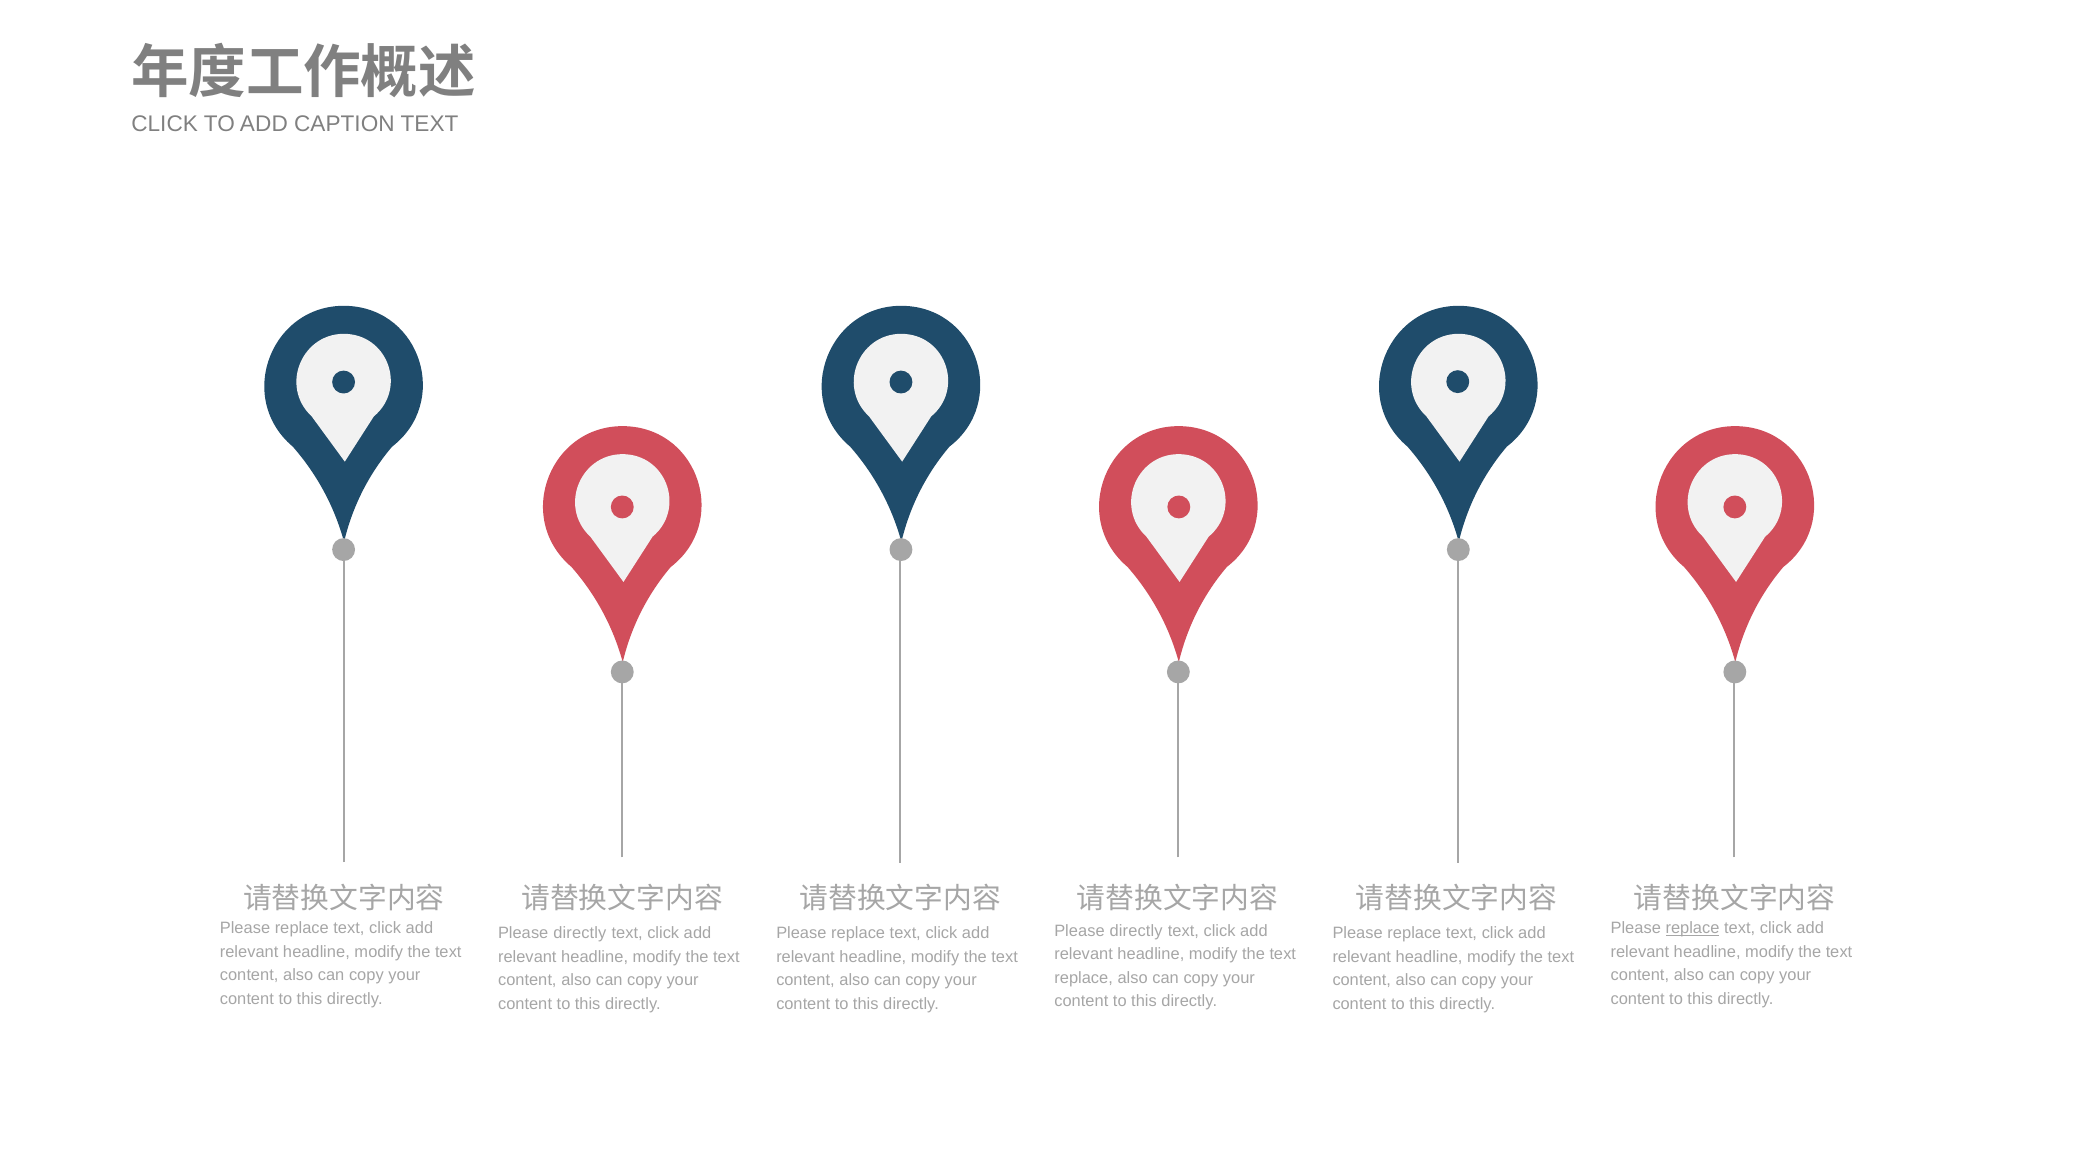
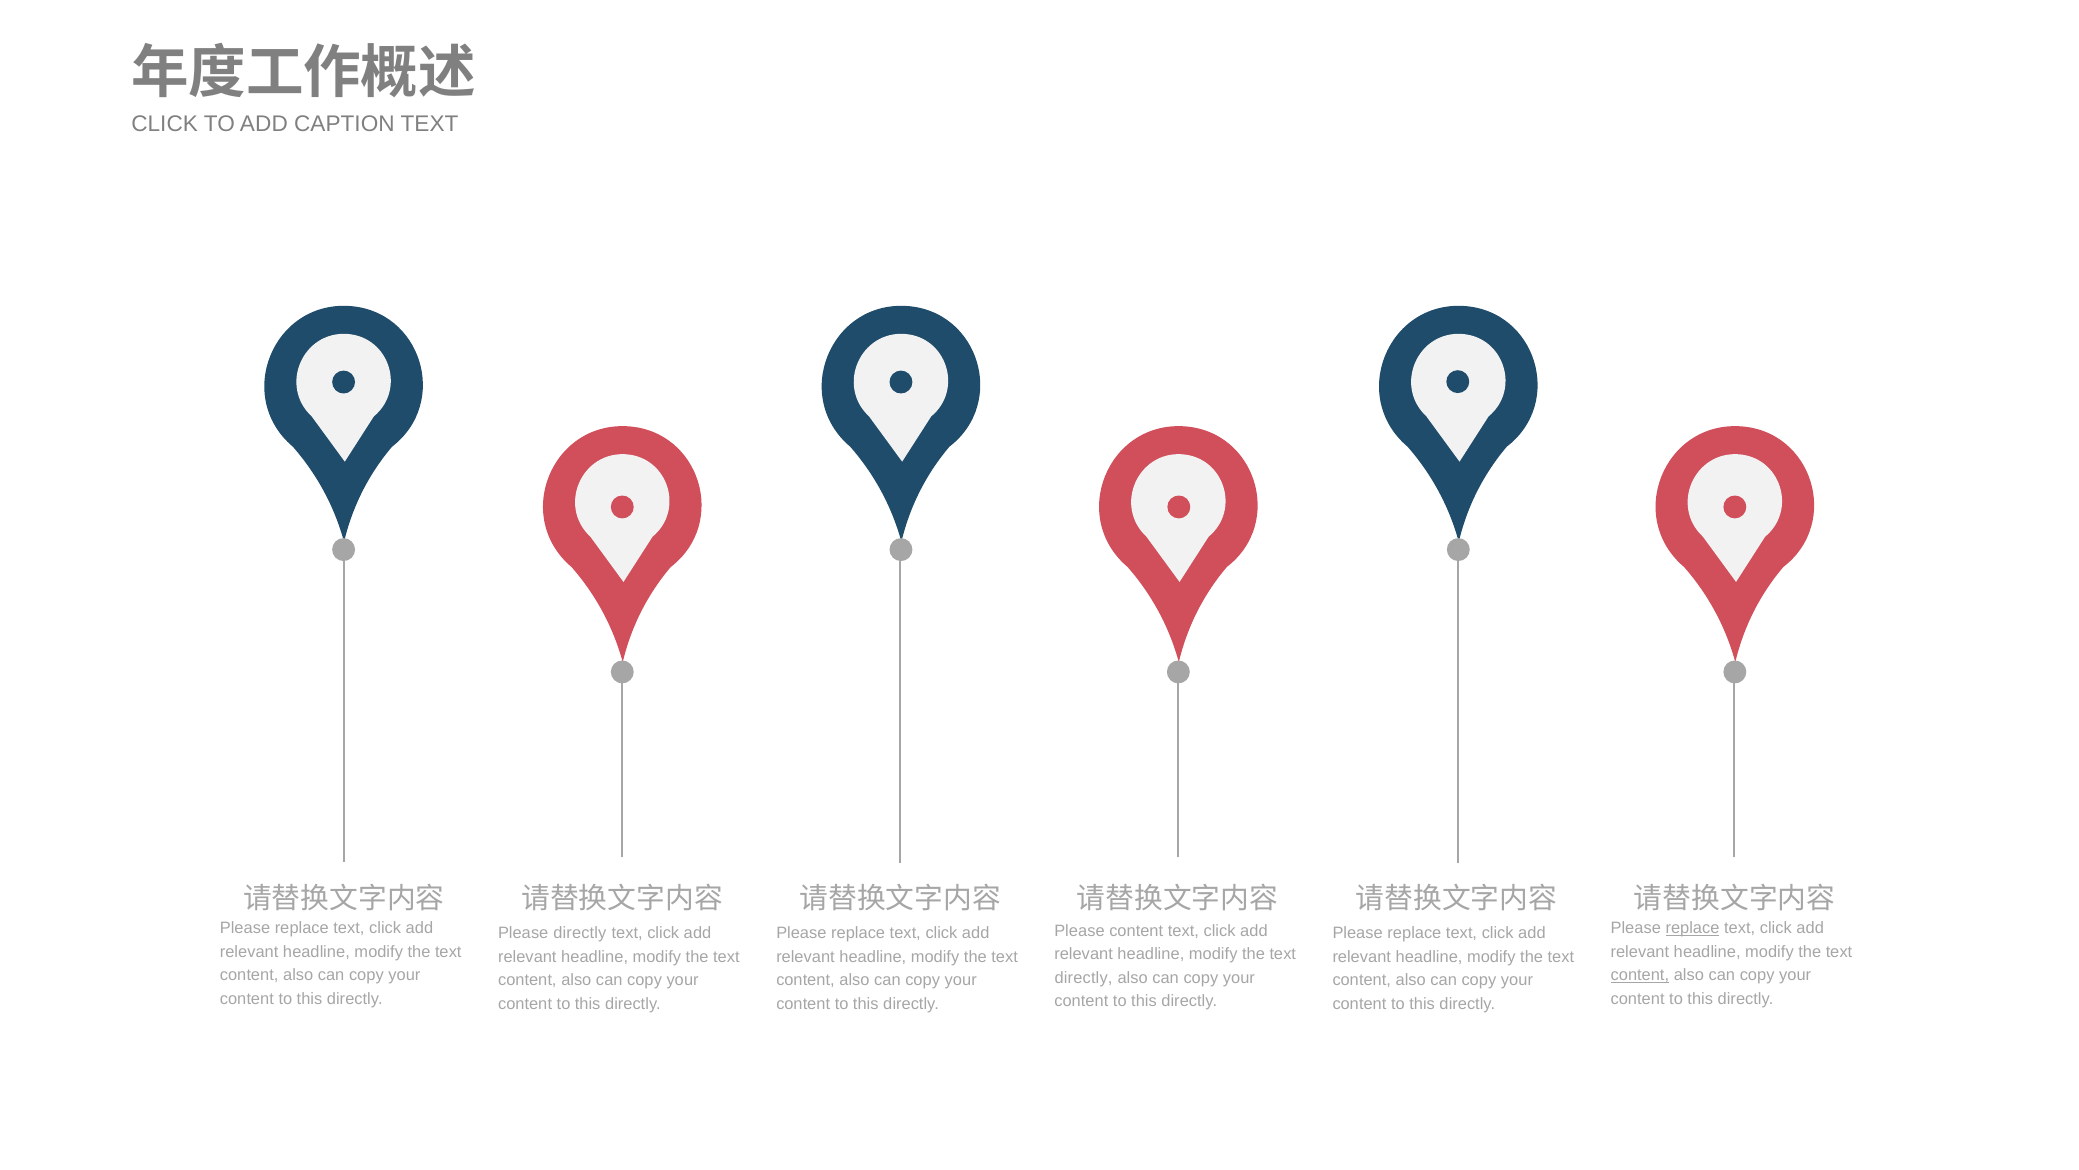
directly at (1136, 930): directly -> content
content at (1640, 975) underline: none -> present
replace at (1084, 977): replace -> directly
